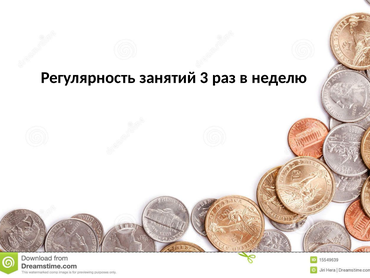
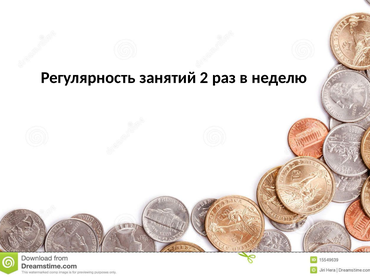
3: 3 -> 2
